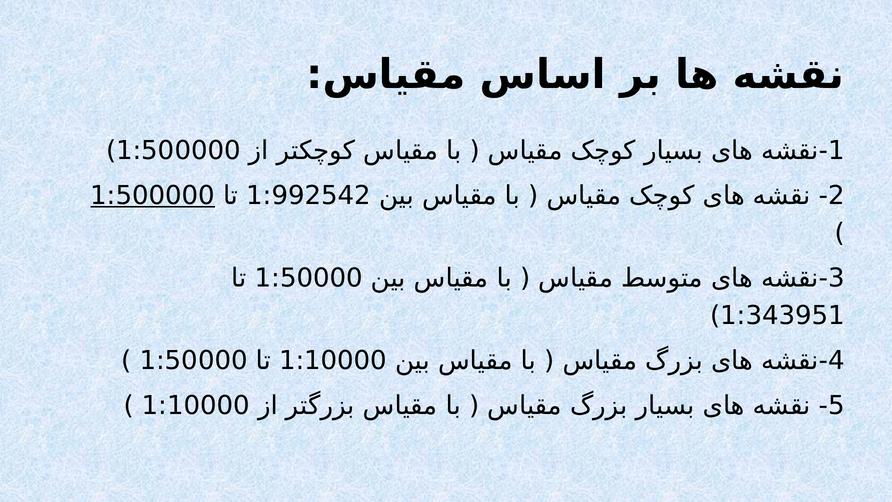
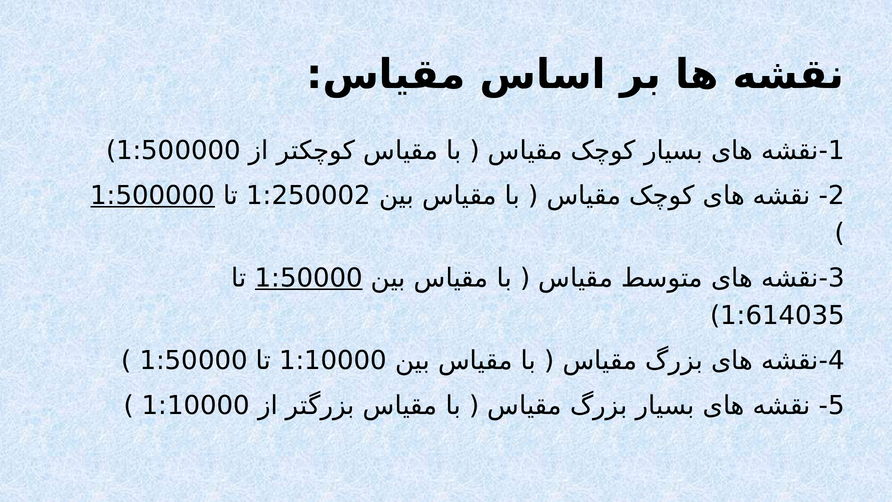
1:992542: 1:992542 -> 1:250002
1:50000 at (309, 278) underline: none -> present
1:343951: 1:343951 -> 1:614035
